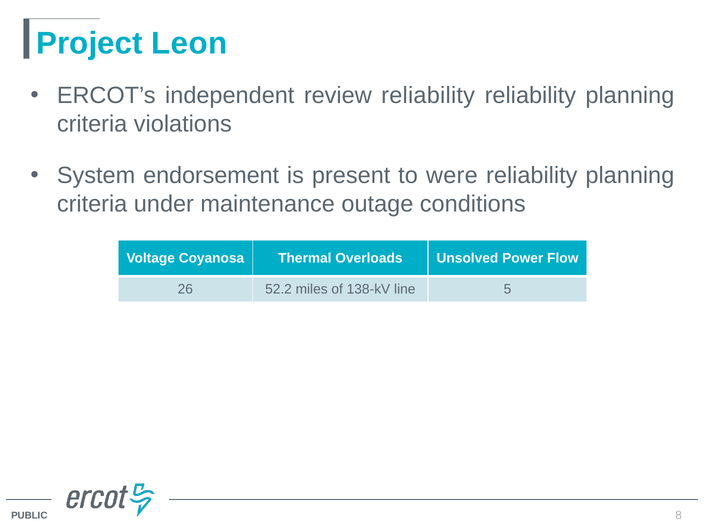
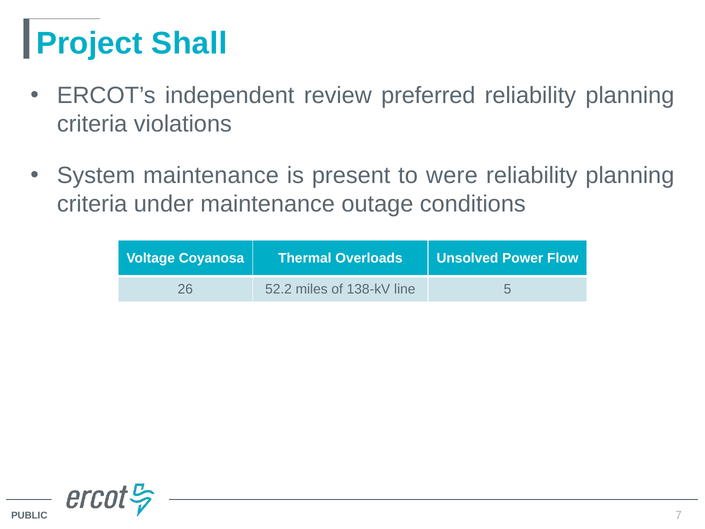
Leon: Leon -> Shall
review reliability: reliability -> preferred
System endorsement: endorsement -> maintenance
8: 8 -> 7
